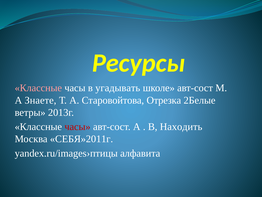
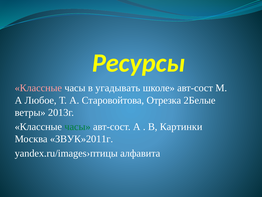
Знаете: Знаете -> Любое
часы at (78, 126) colour: red -> green
Находить: Находить -> Картинки
СЕБЯ»2011г: СЕБЯ»2011г -> ЗВУК»2011г
